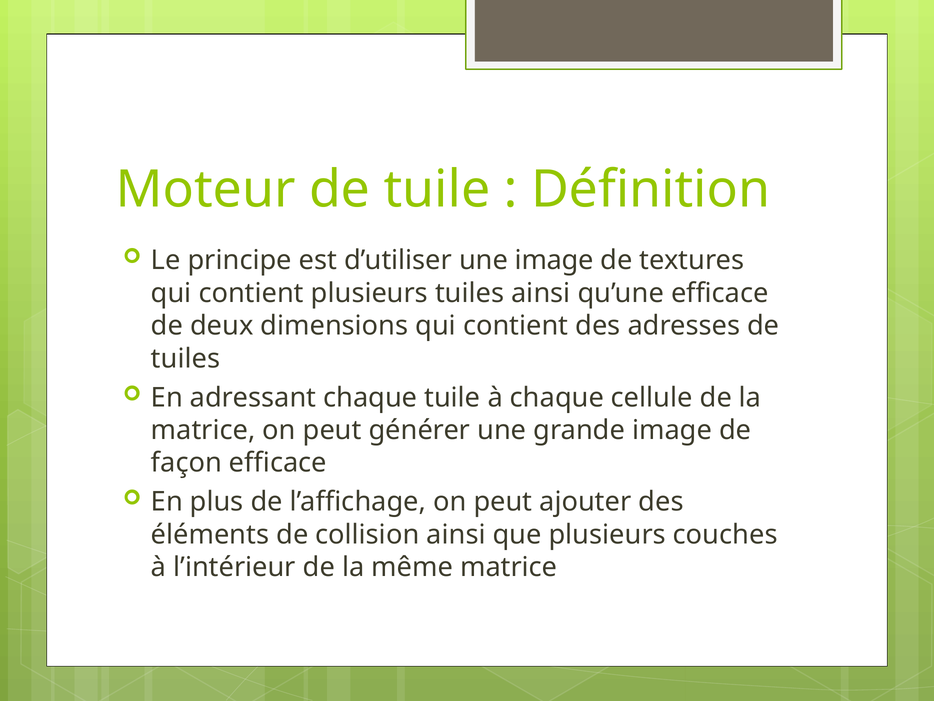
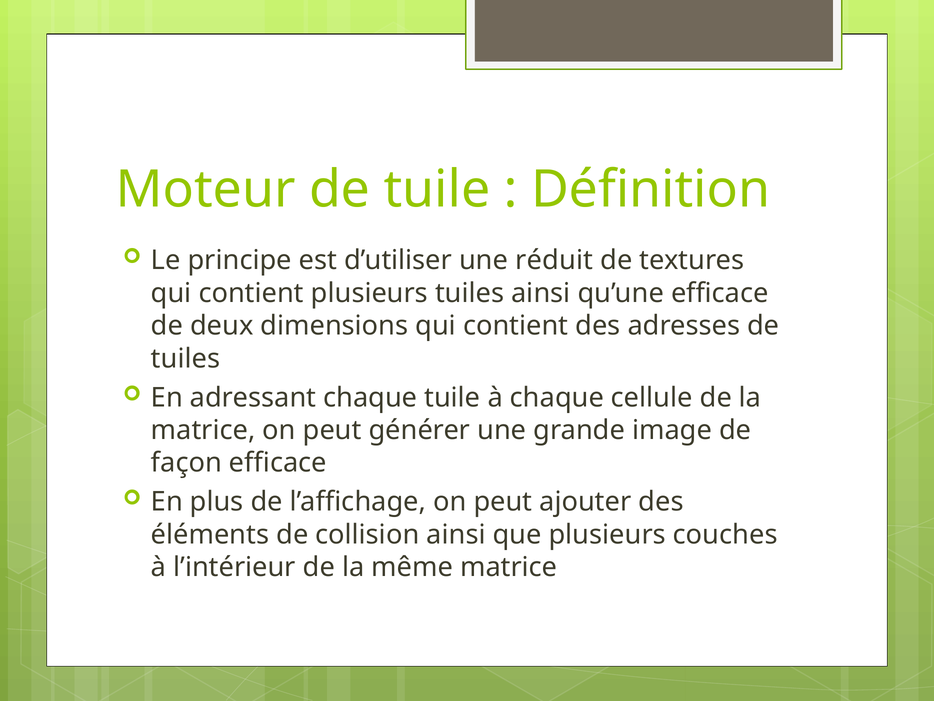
une image: image -> réduit
